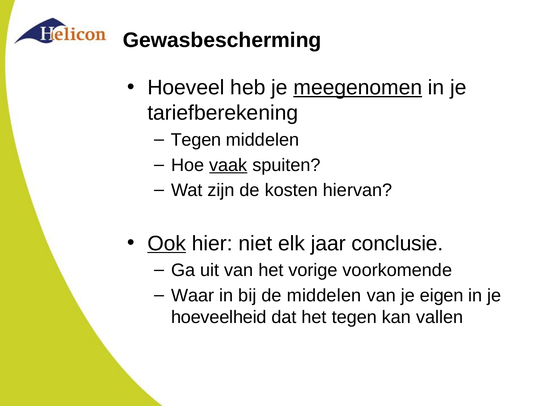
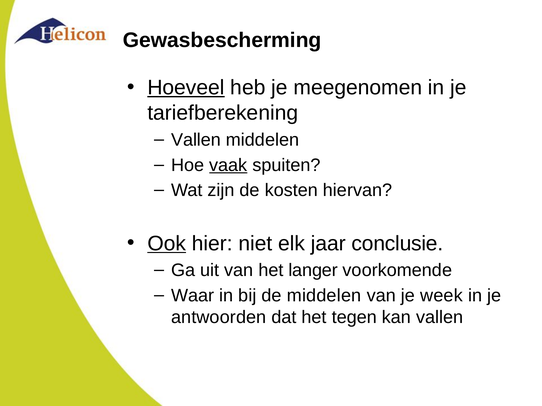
Hoeveel underline: none -> present
meegenomen underline: present -> none
Tegen at (196, 140): Tegen -> Vallen
vorige: vorige -> langer
eigen: eigen -> week
hoeveelheid: hoeveelheid -> antwoorden
